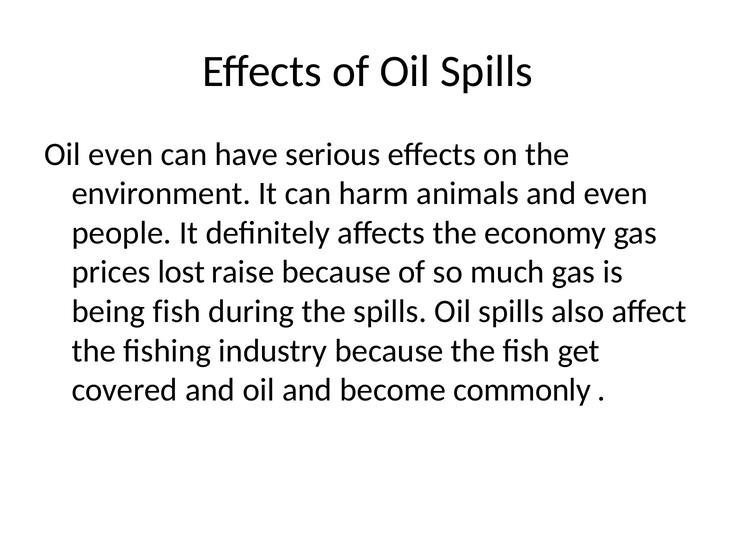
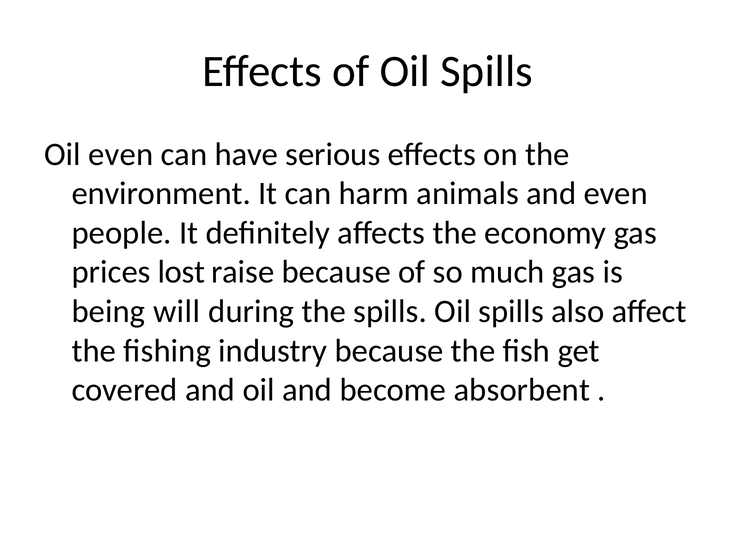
being fish: fish -> will
commonly: commonly -> absorbent
